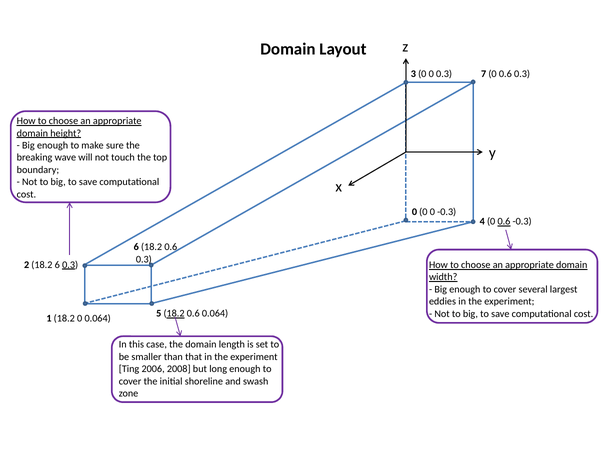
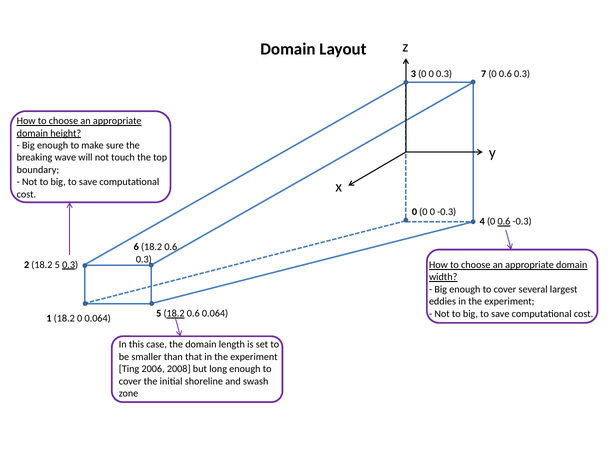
18.2 6: 6 -> 5
